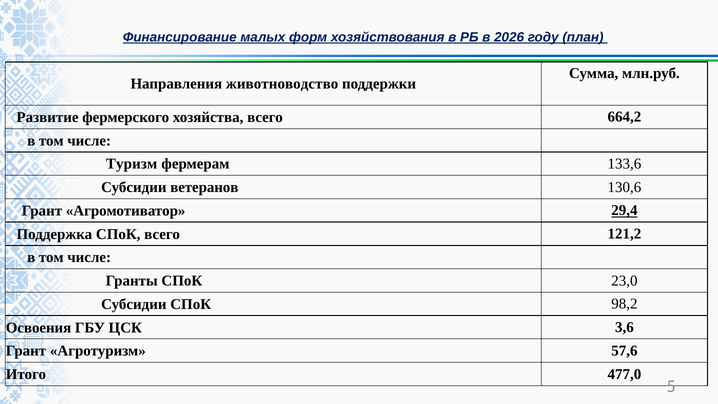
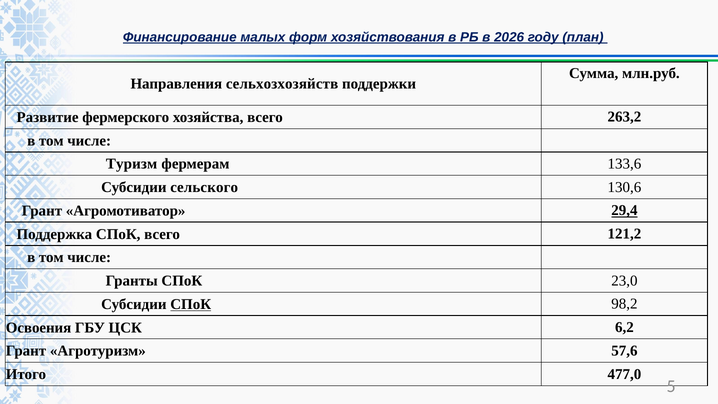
животноводство: животноводство -> сельхозхозяйств
664,2: 664,2 -> 263,2
ветеранов: ветеранов -> сельского
СПоК at (191, 304) underline: none -> present
3,6: 3,6 -> 6,2
